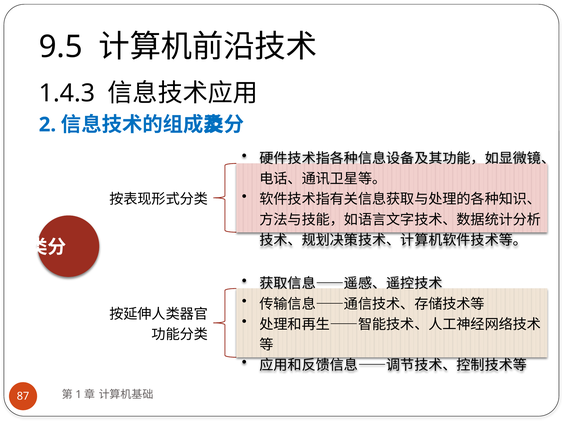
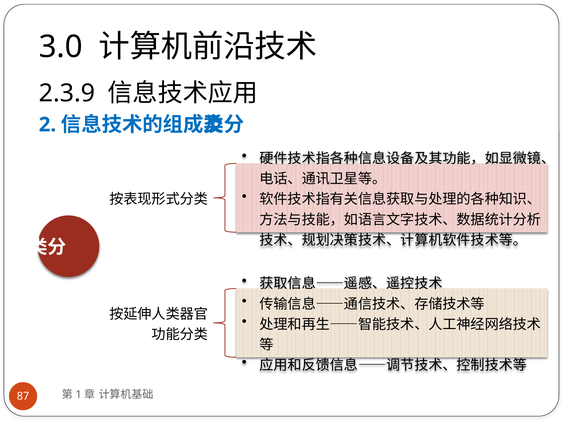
9.5: 9.5 -> 3.0
1.4.3: 1.4.3 -> 2.3.9
